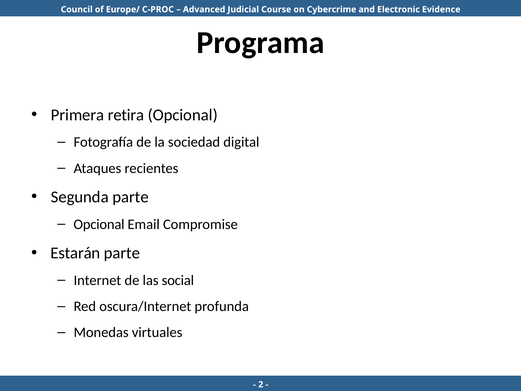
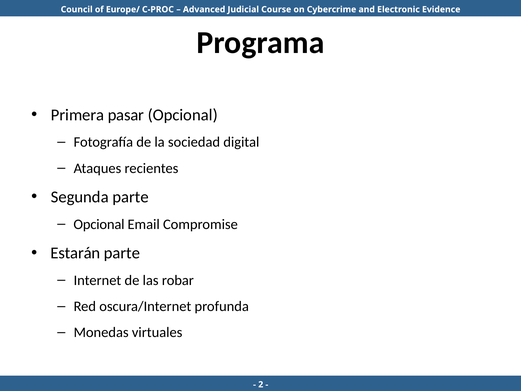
retira: retira -> pasar
social: social -> robar
